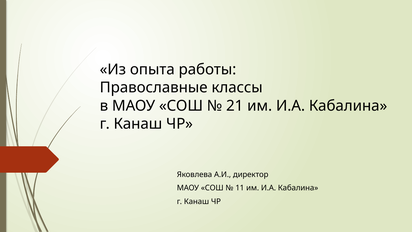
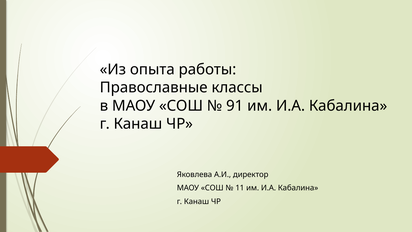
21: 21 -> 91
